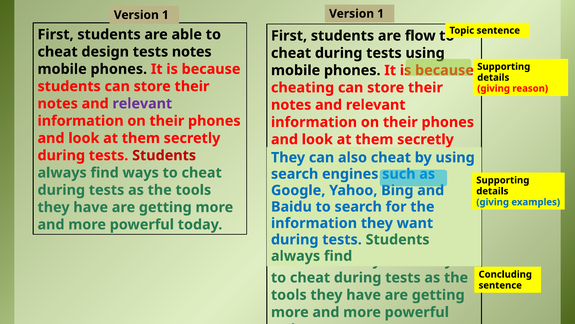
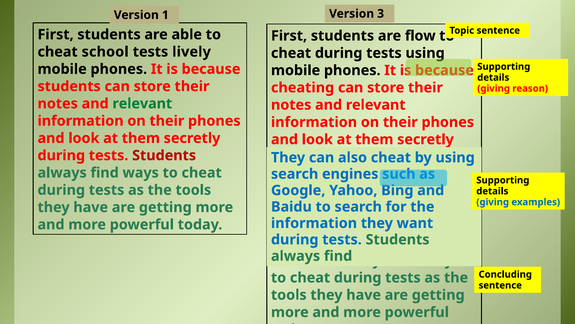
1 Version 1: 1 -> 3
design: design -> school
tests notes: notes -> lively
relevant at (142, 104) colour: purple -> green
